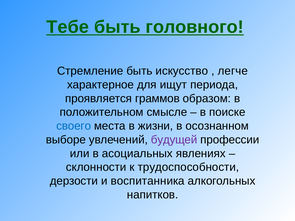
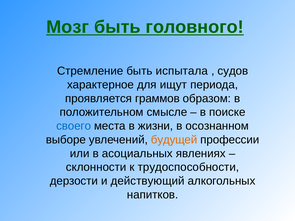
Тебе: Тебе -> Мозг
искусство: искусство -> испытала
легче: легче -> судов
будущей colour: purple -> orange
воспитанника: воспитанника -> действующий
